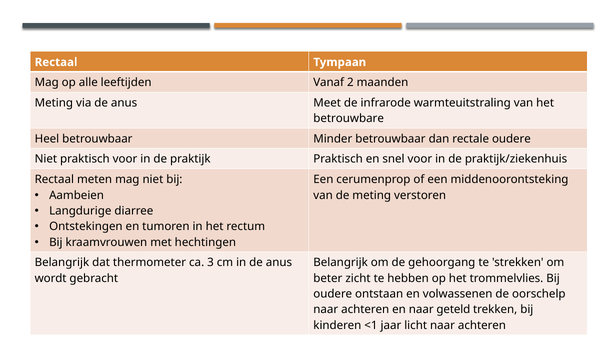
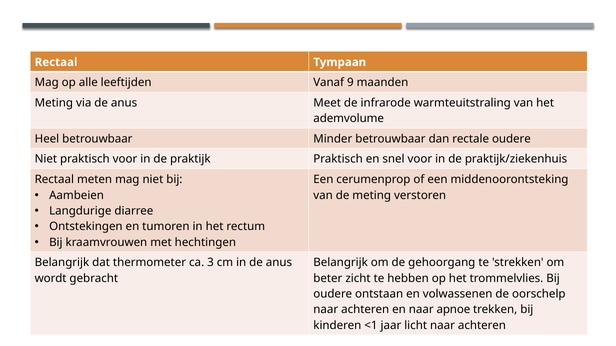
2: 2 -> 9
betrouwbare: betrouwbare -> ademvolume
geteld: geteld -> apnoe
